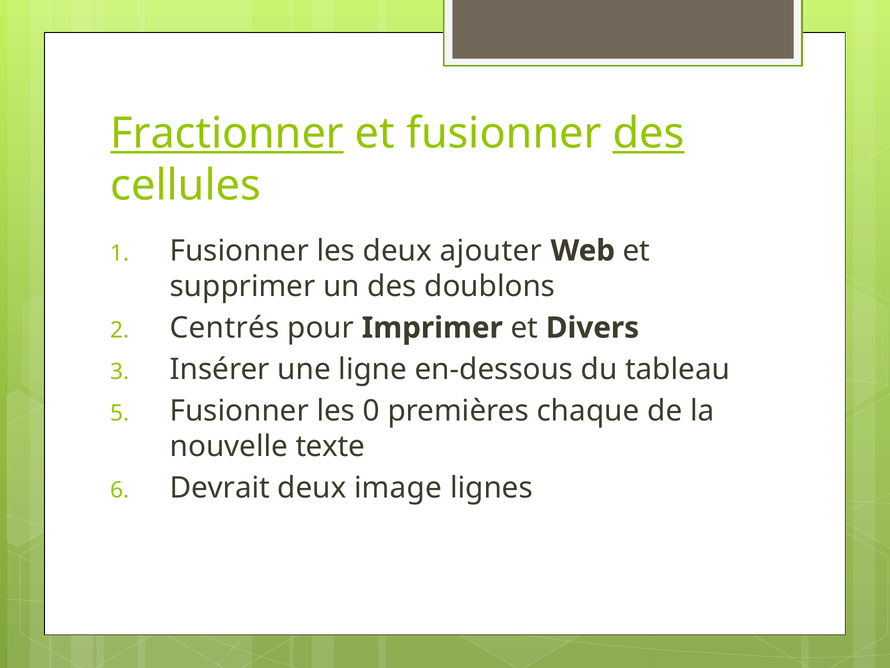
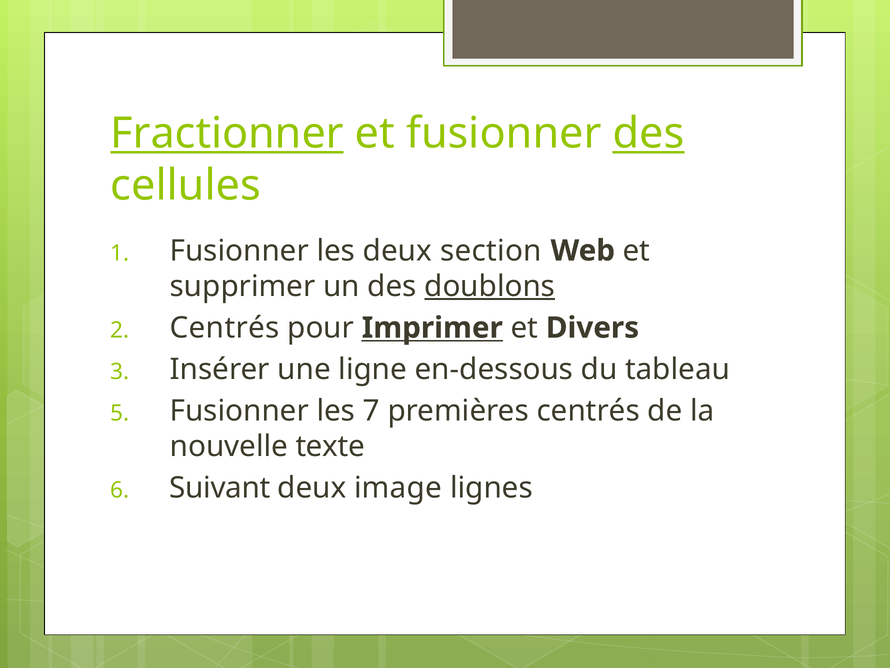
ajouter: ajouter -> section
doublons underline: none -> present
Imprimer underline: none -> present
0: 0 -> 7
premières chaque: chaque -> centrés
Devrait: Devrait -> Suivant
